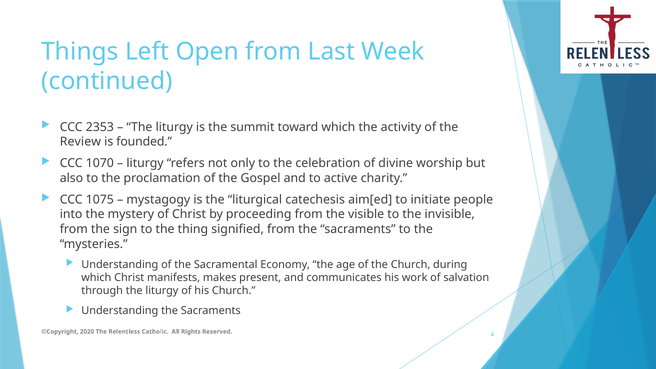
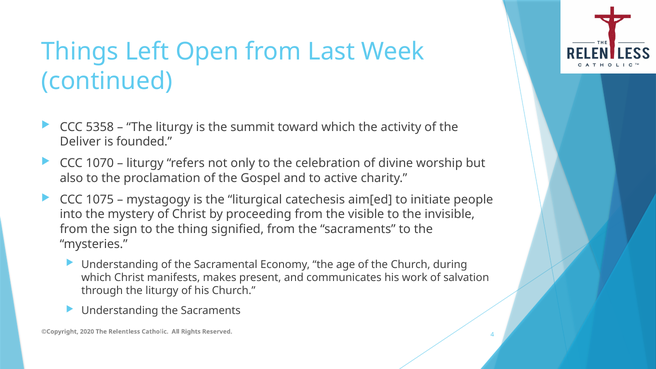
2353: 2353 -> 5358
Review: Review -> Deliver
